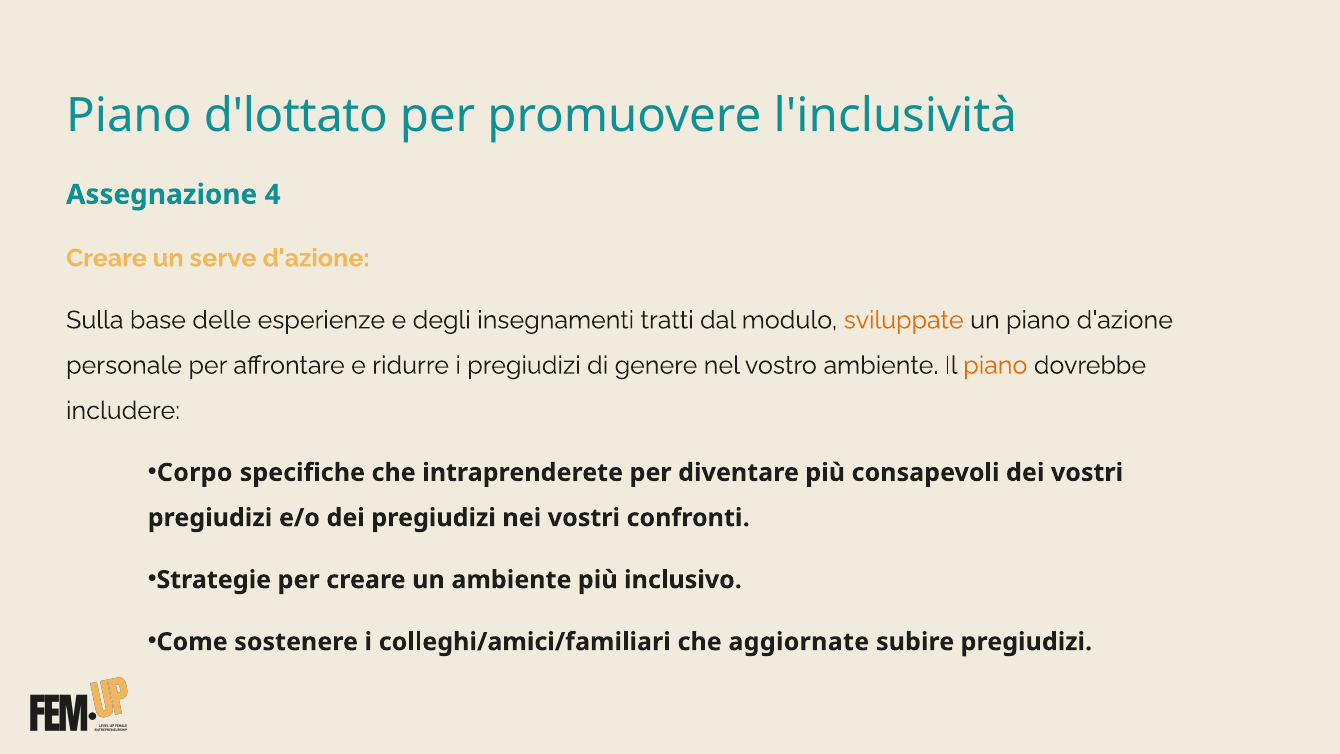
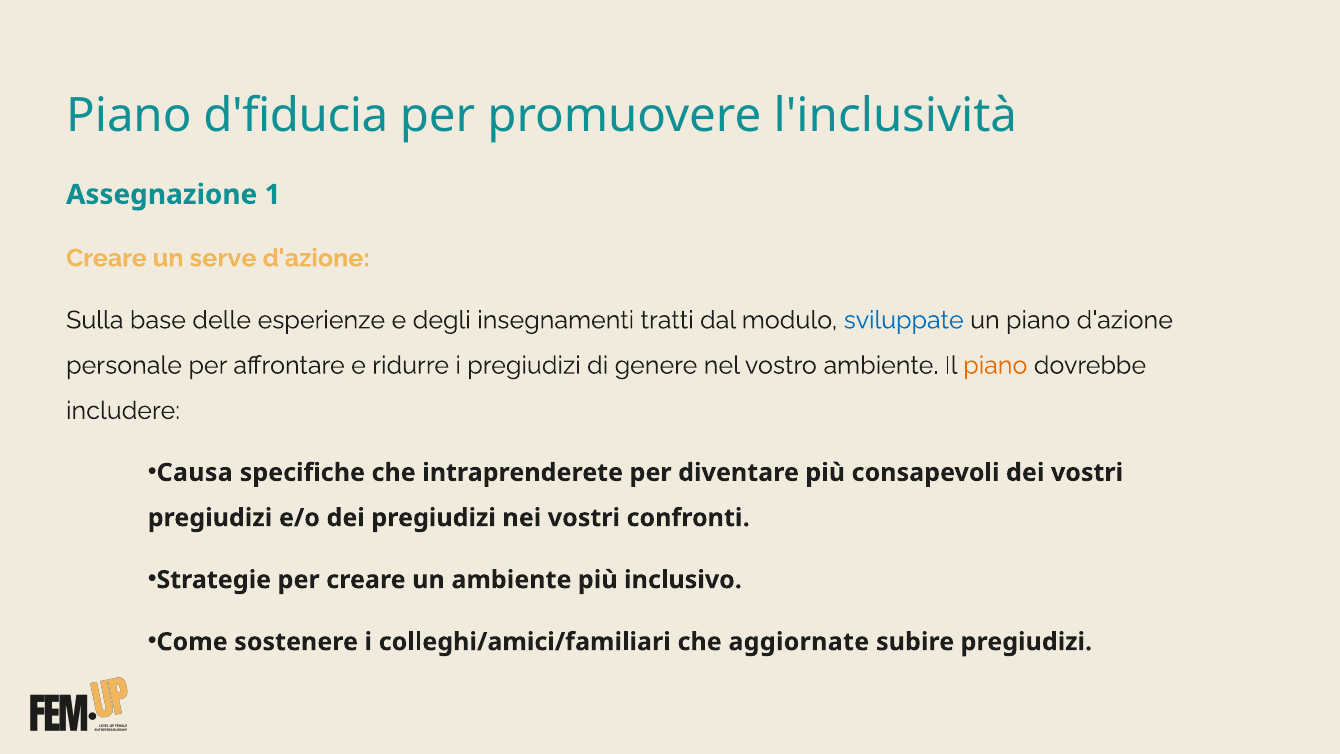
d'lottato: d'lottato -> d'fiducia
4: 4 -> 1
sviluppate colour: orange -> blue
Corpo: Corpo -> Causa
